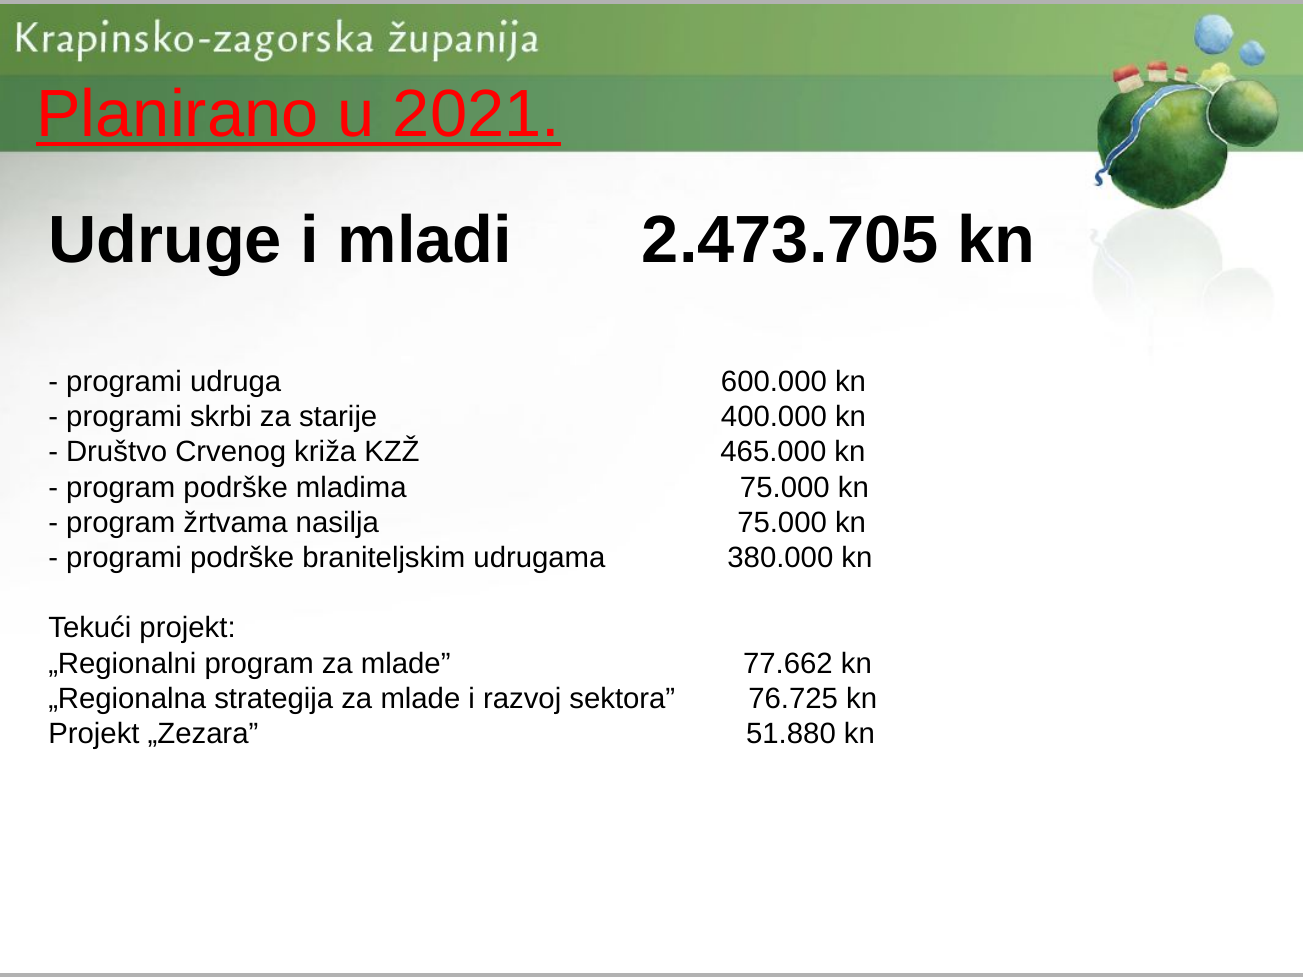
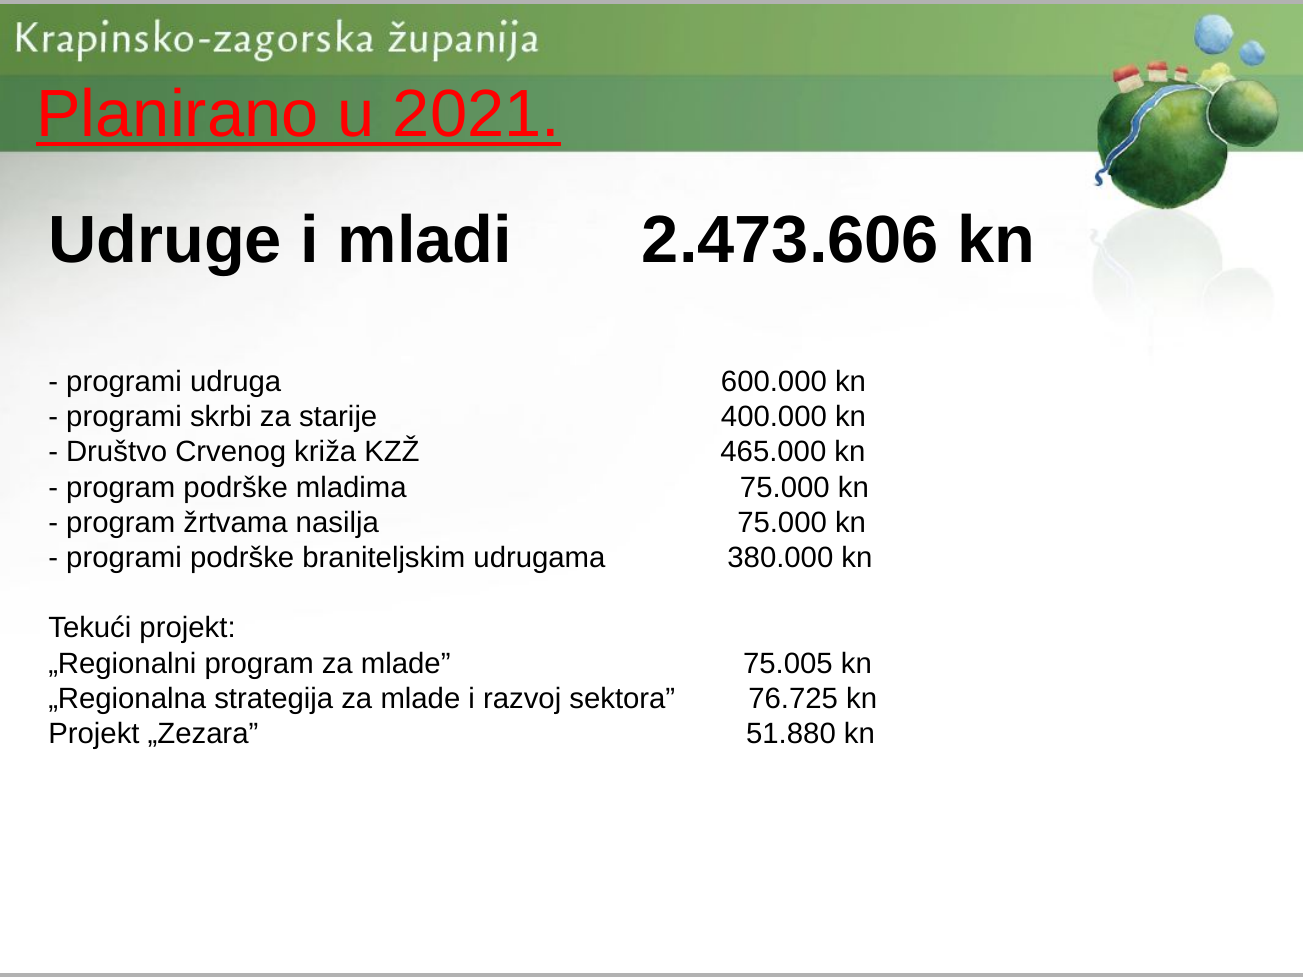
2.473.705: 2.473.705 -> 2.473.606
77.662: 77.662 -> 75.005
